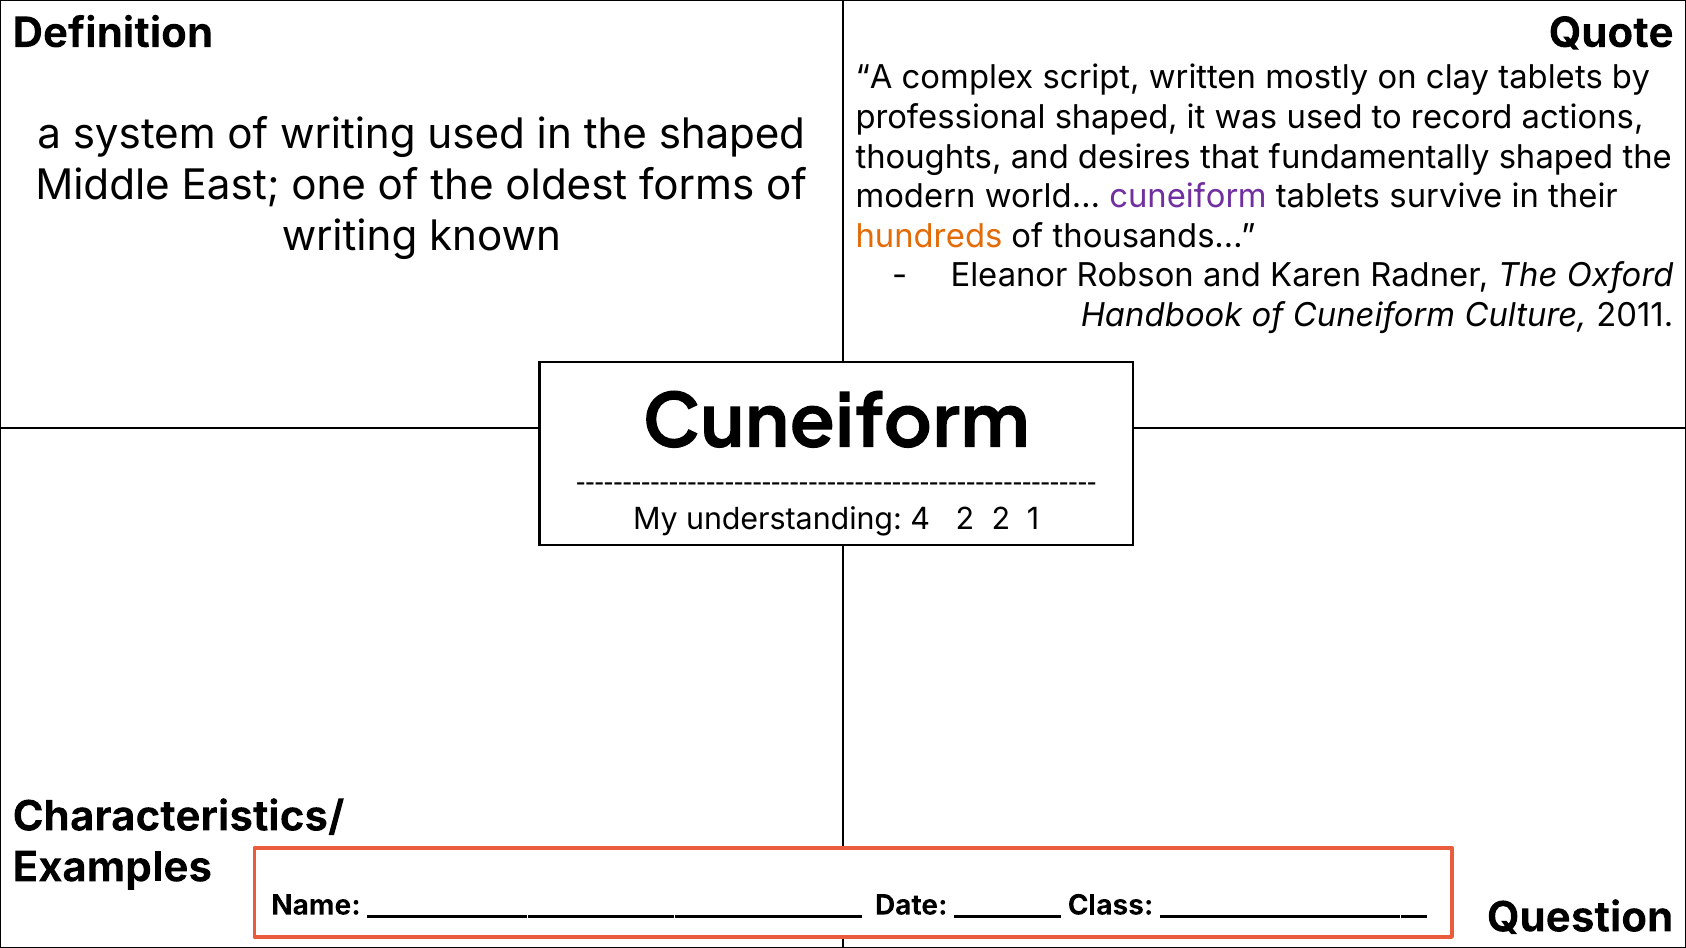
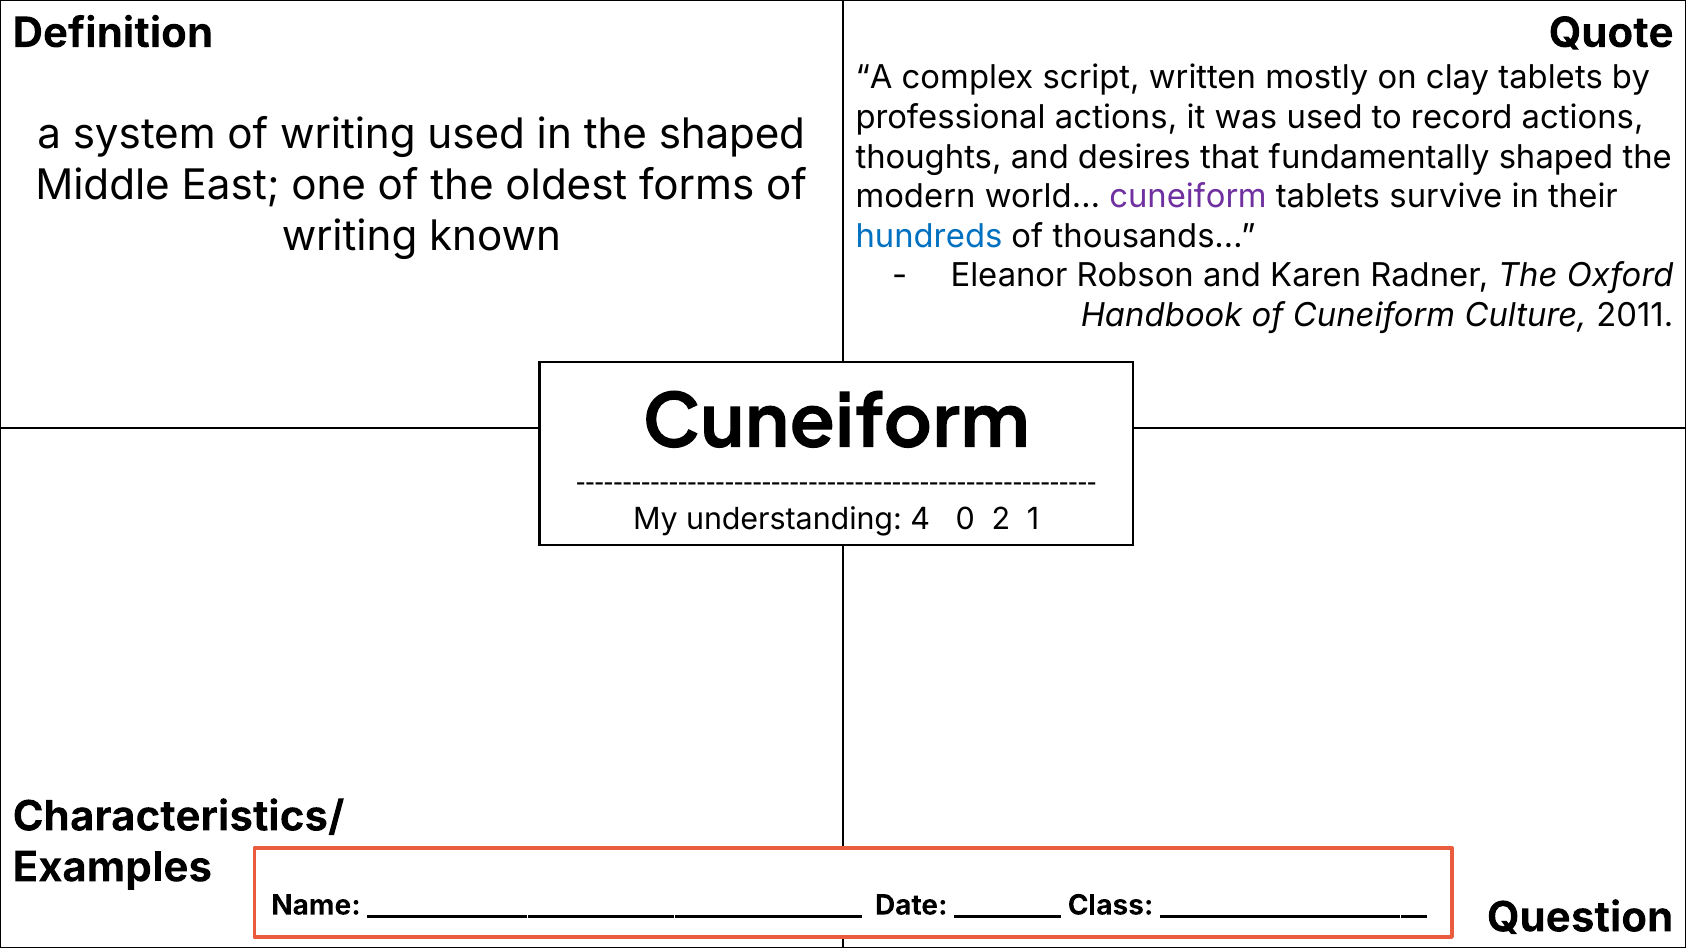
professional shaped: shaped -> actions
hundreds colour: orange -> blue
4 2: 2 -> 0
